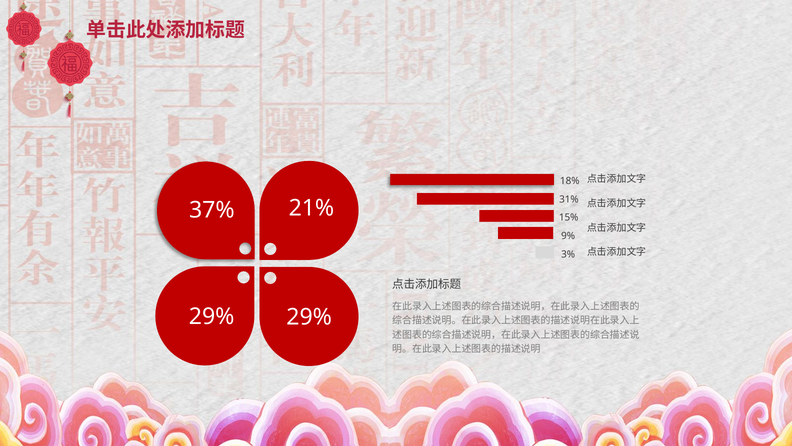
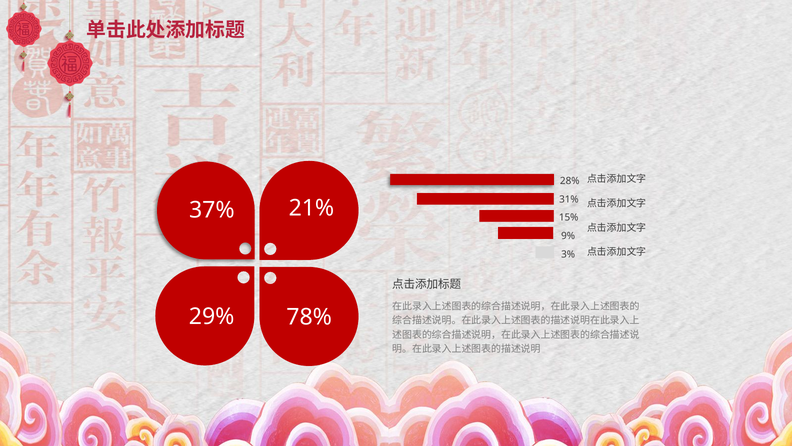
18%: 18% -> 28%
29% 29%: 29% -> 78%
